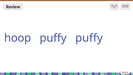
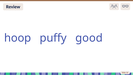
puffy puffy: puffy -> good
